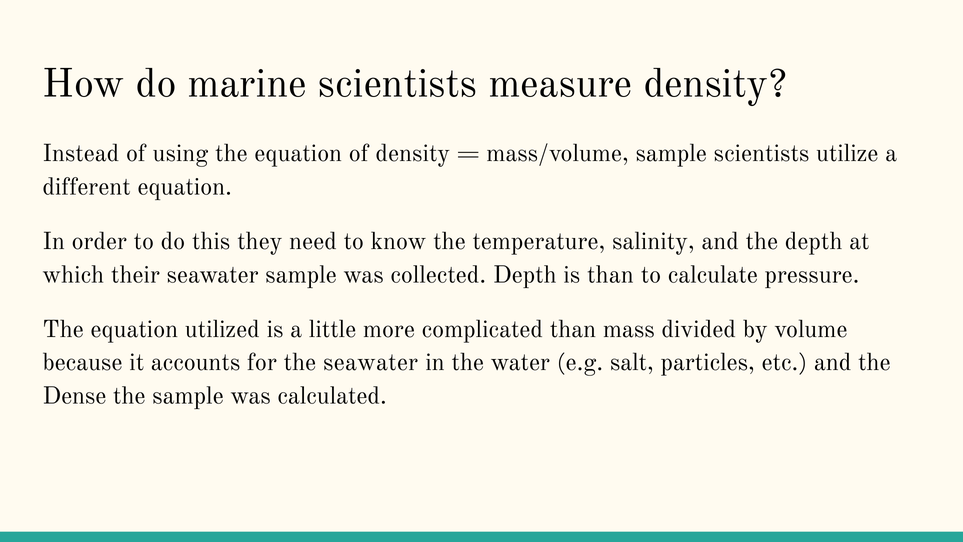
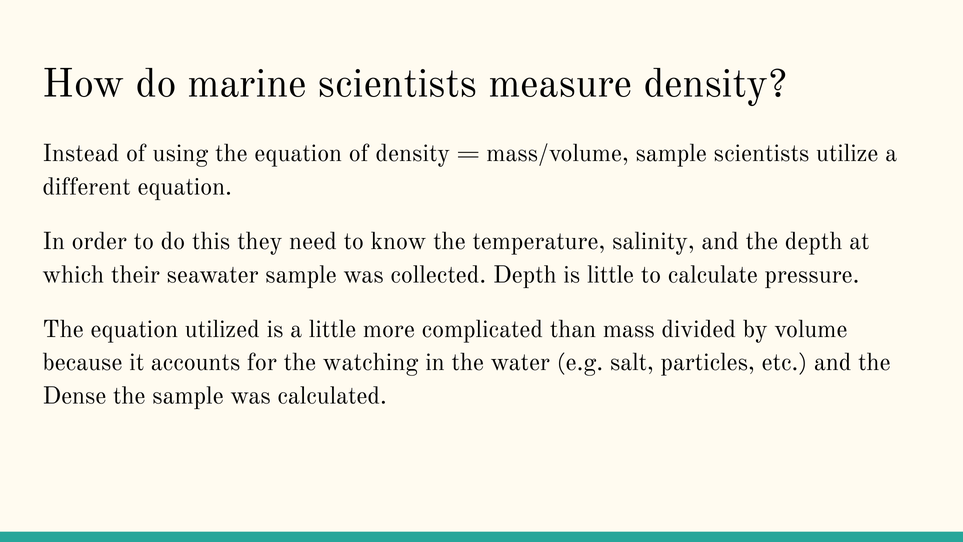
is than: than -> little
the seawater: seawater -> watching
